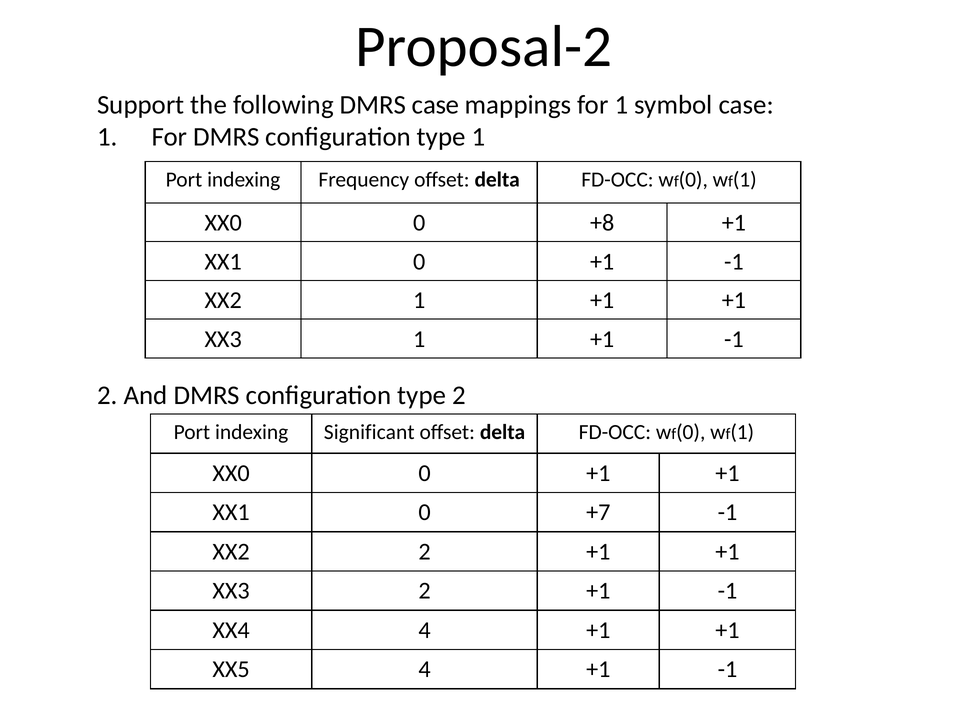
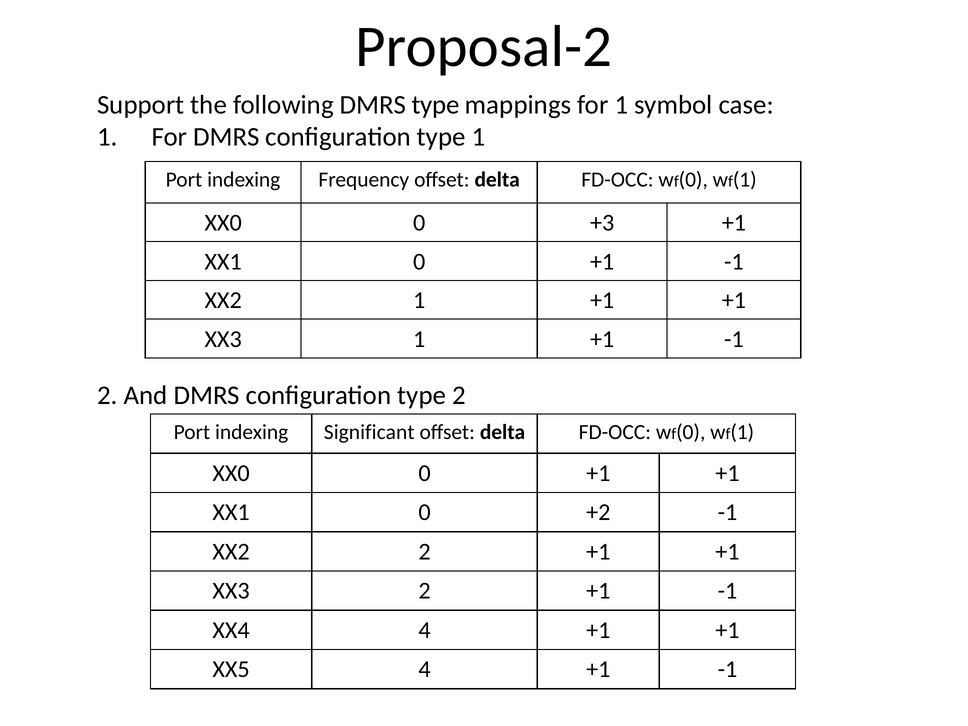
DMRS case: case -> type
+8: +8 -> +3
+7: +7 -> +2
